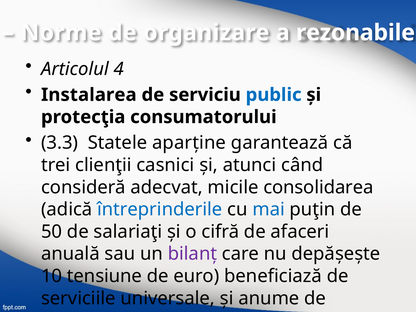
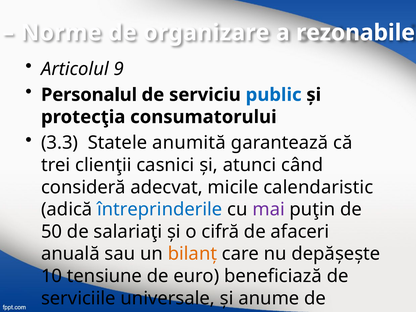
4: 4 -> 9
Instalarea: Instalarea -> Personalul
aparţine: aparţine -> anumită
consolidarea: consolidarea -> calendaristic
mai colour: blue -> purple
bilanţ colour: purple -> orange
